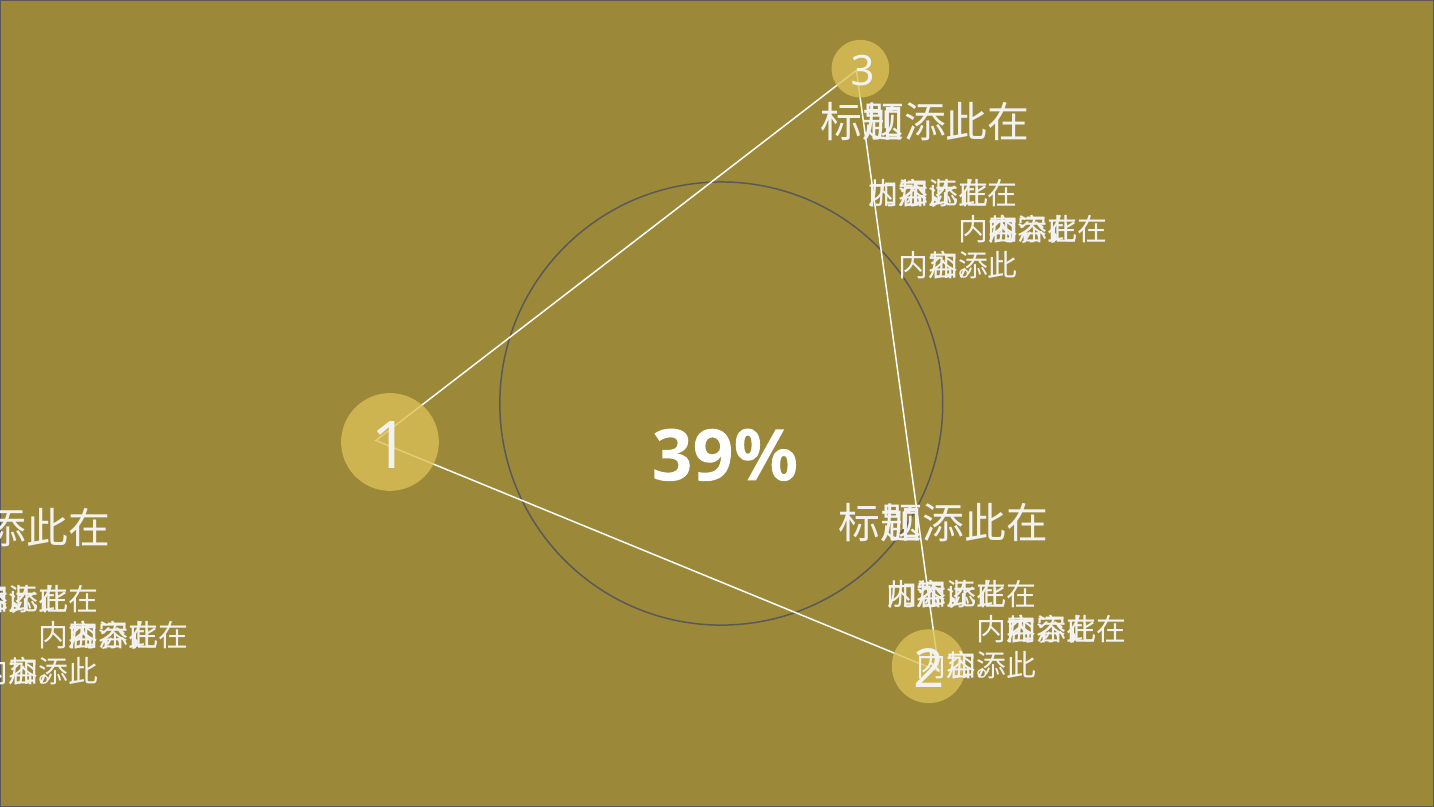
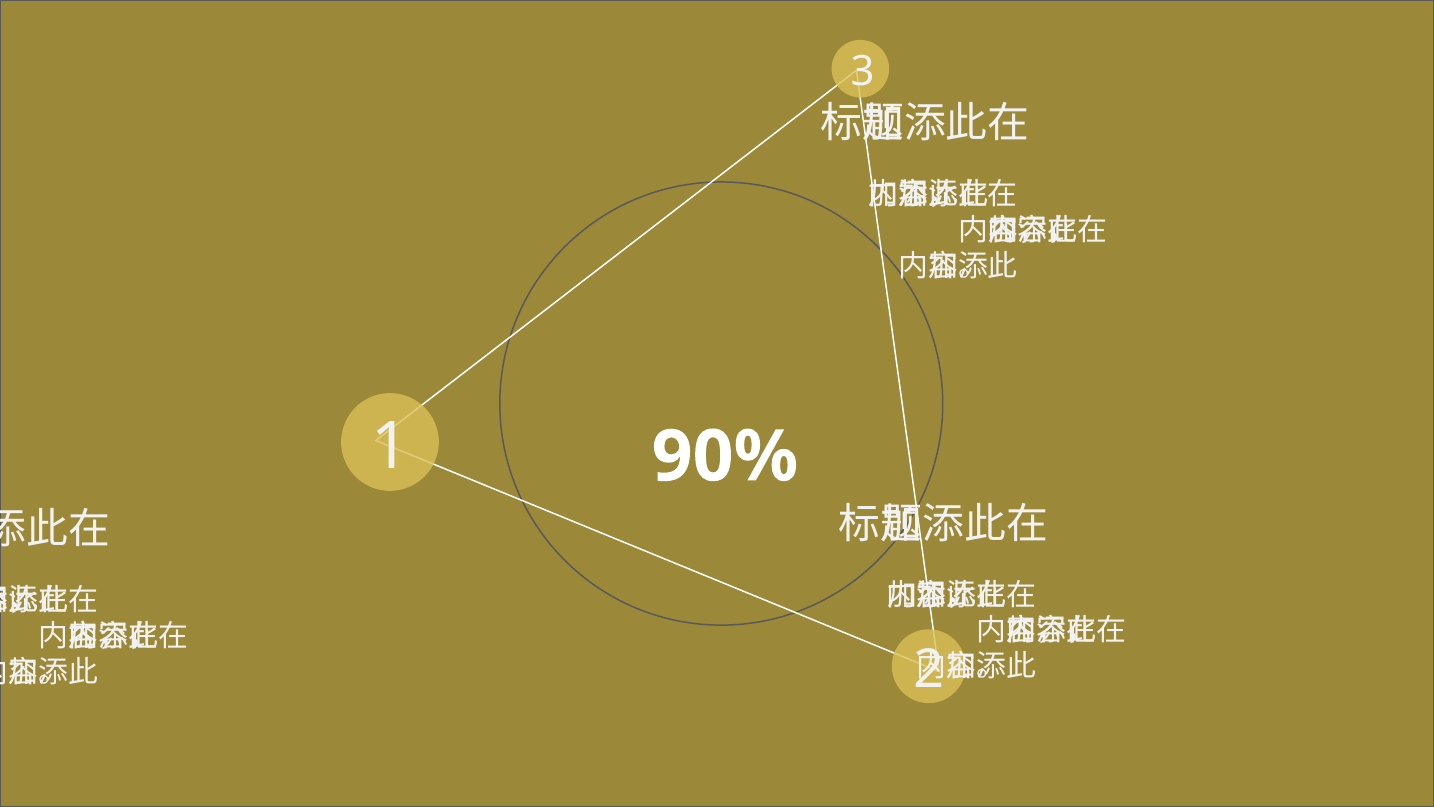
39%: 39% -> 90%
